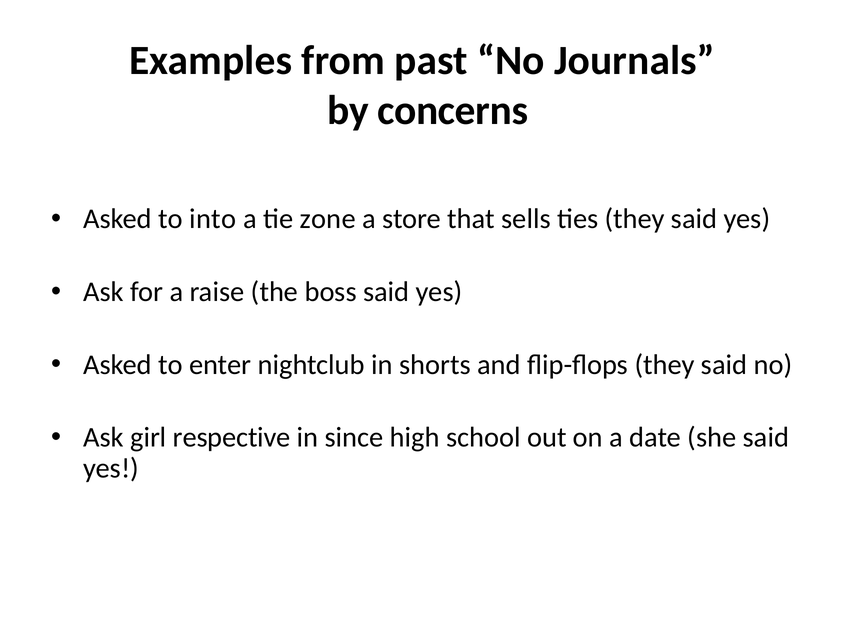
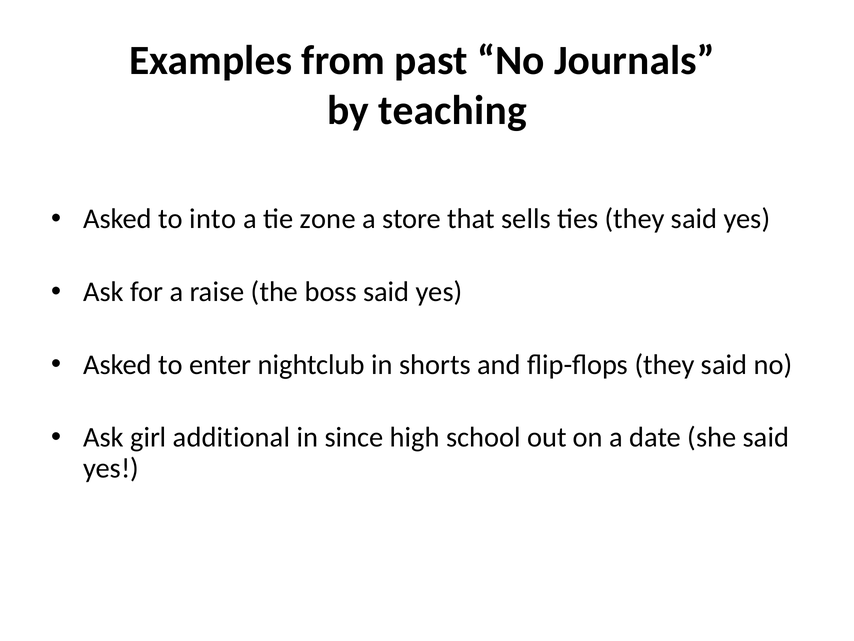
concerns: concerns -> teaching
respective: respective -> additional
